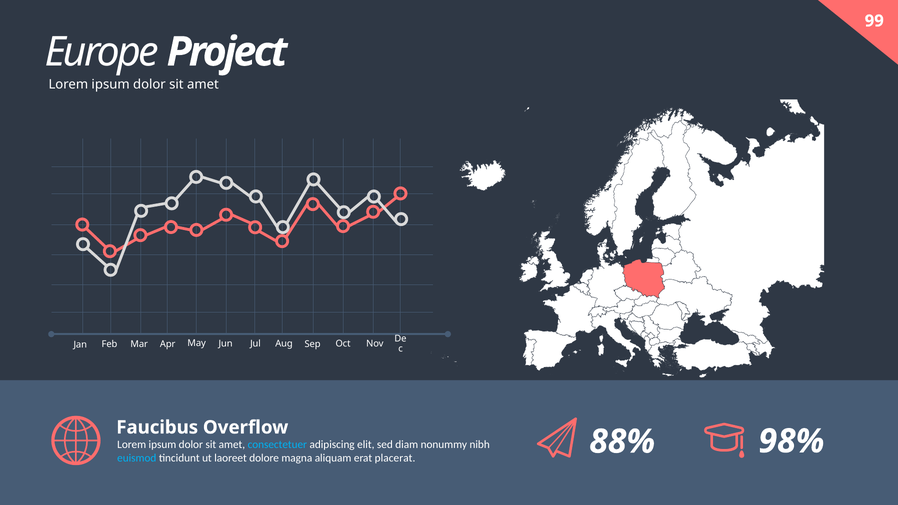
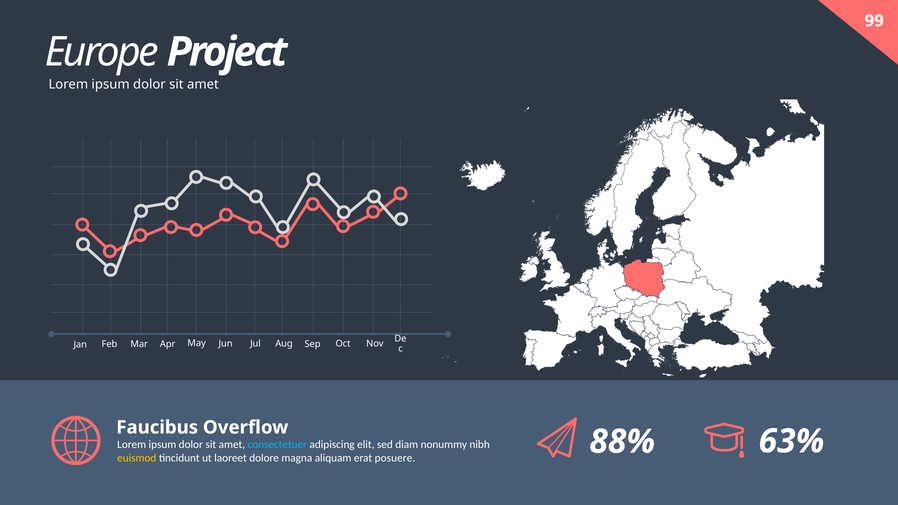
euismod colour: light blue -> yellow
placerat: placerat -> posuere
98%: 98% -> 63%
